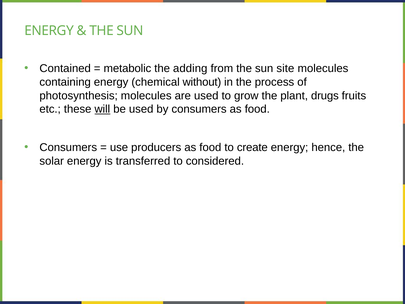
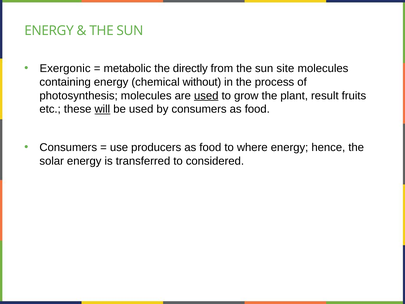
Contained: Contained -> Exergonic
adding: adding -> directly
used at (206, 96) underline: none -> present
drugs: drugs -> result
create: create -> where
